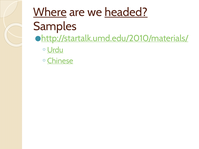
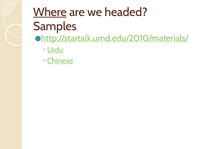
headed underline: present -> none
